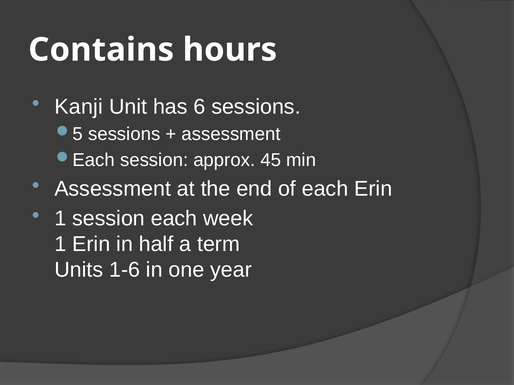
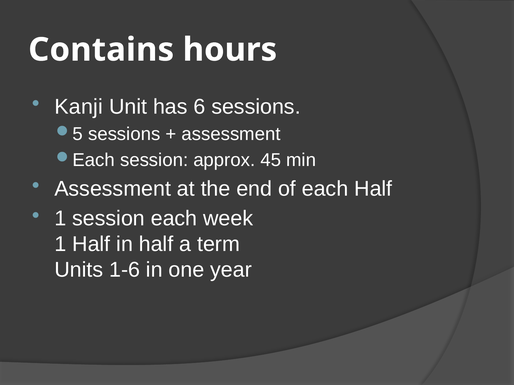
each Erin: Erin -> Half
1 Erin: Erin -> Half
